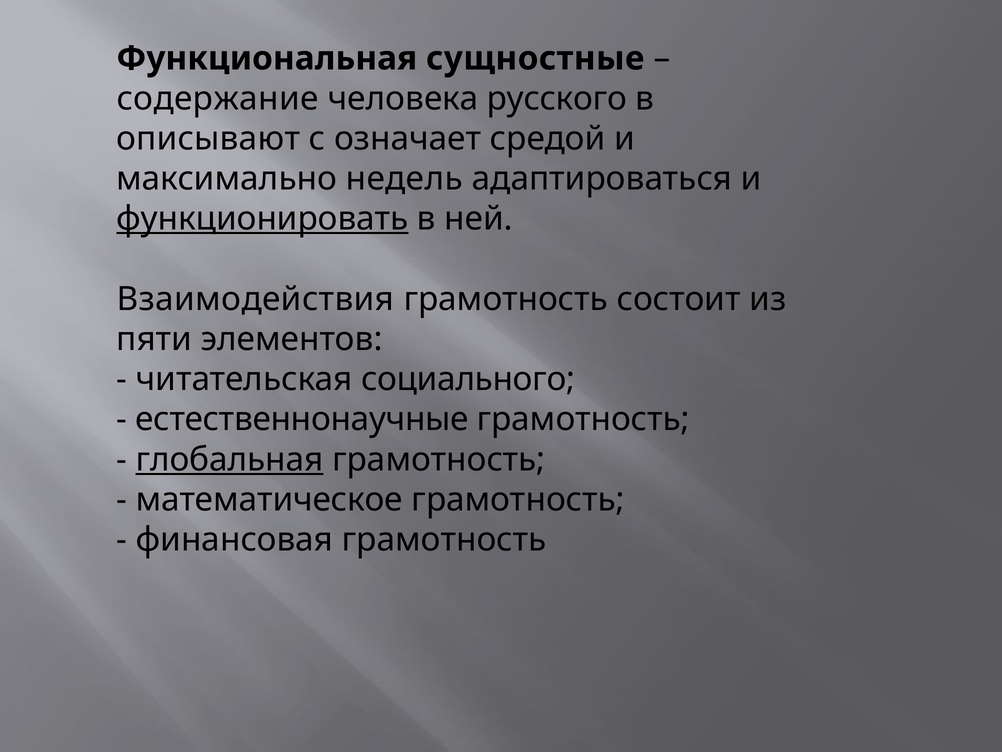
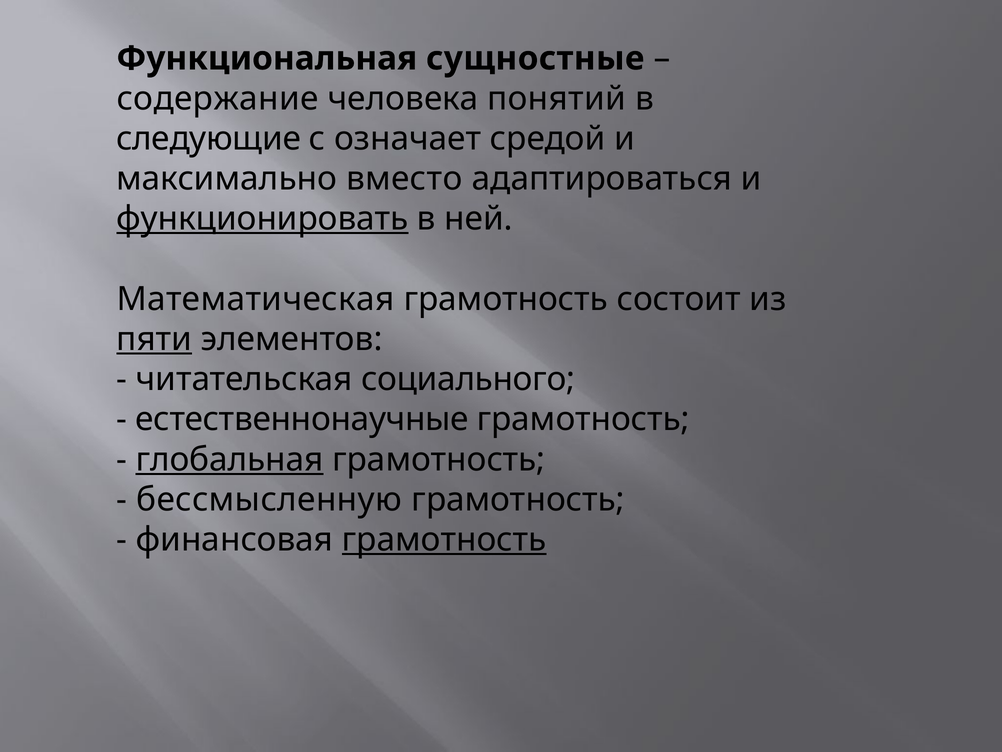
русского: русского -> понятий
описывают: описывают -> следующие
недель: недель -> вместо
Взаимодействия: Взаимодействия -> Математическая
пяти underline: none -> present
математическое: математическое -> бессмысленную
грамотность at (444, 539) underline: none -> present
